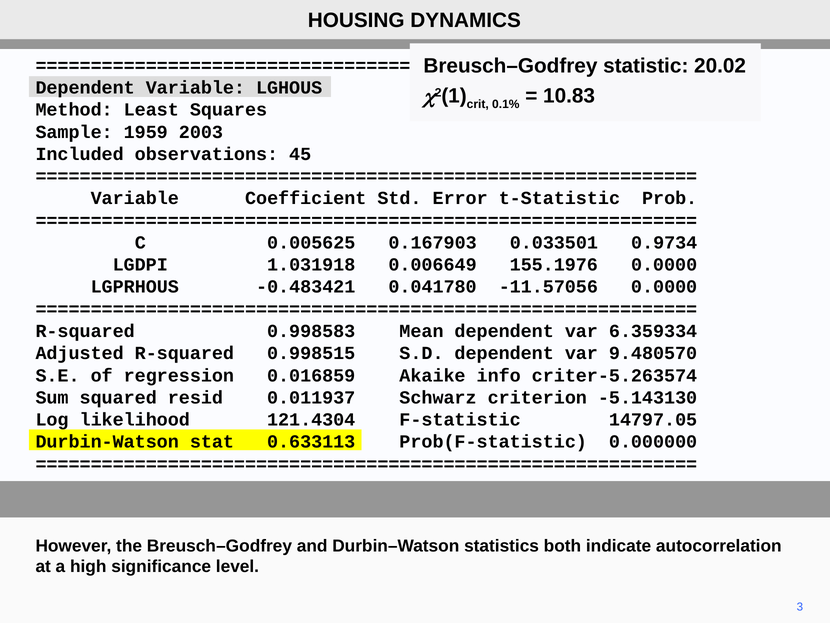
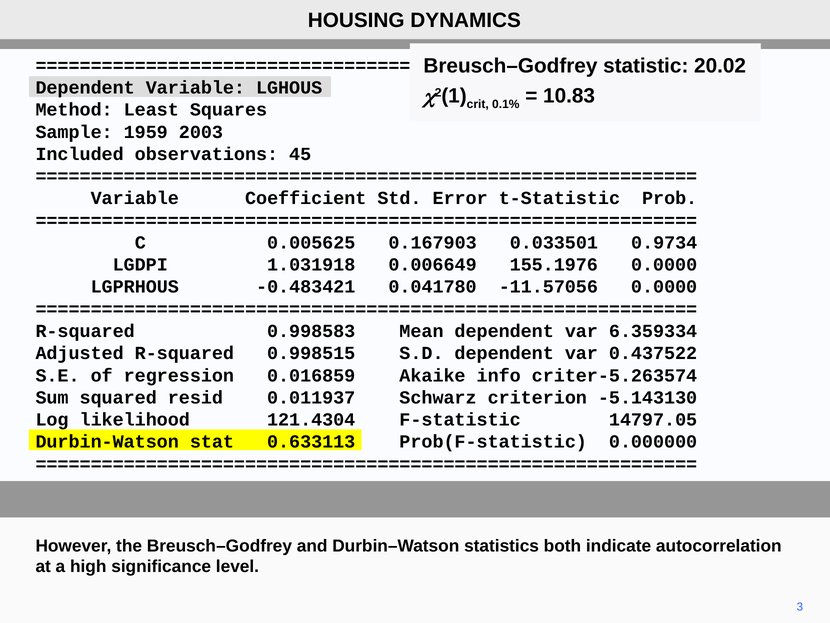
9.480570: 9.480570 -> 0.437522
